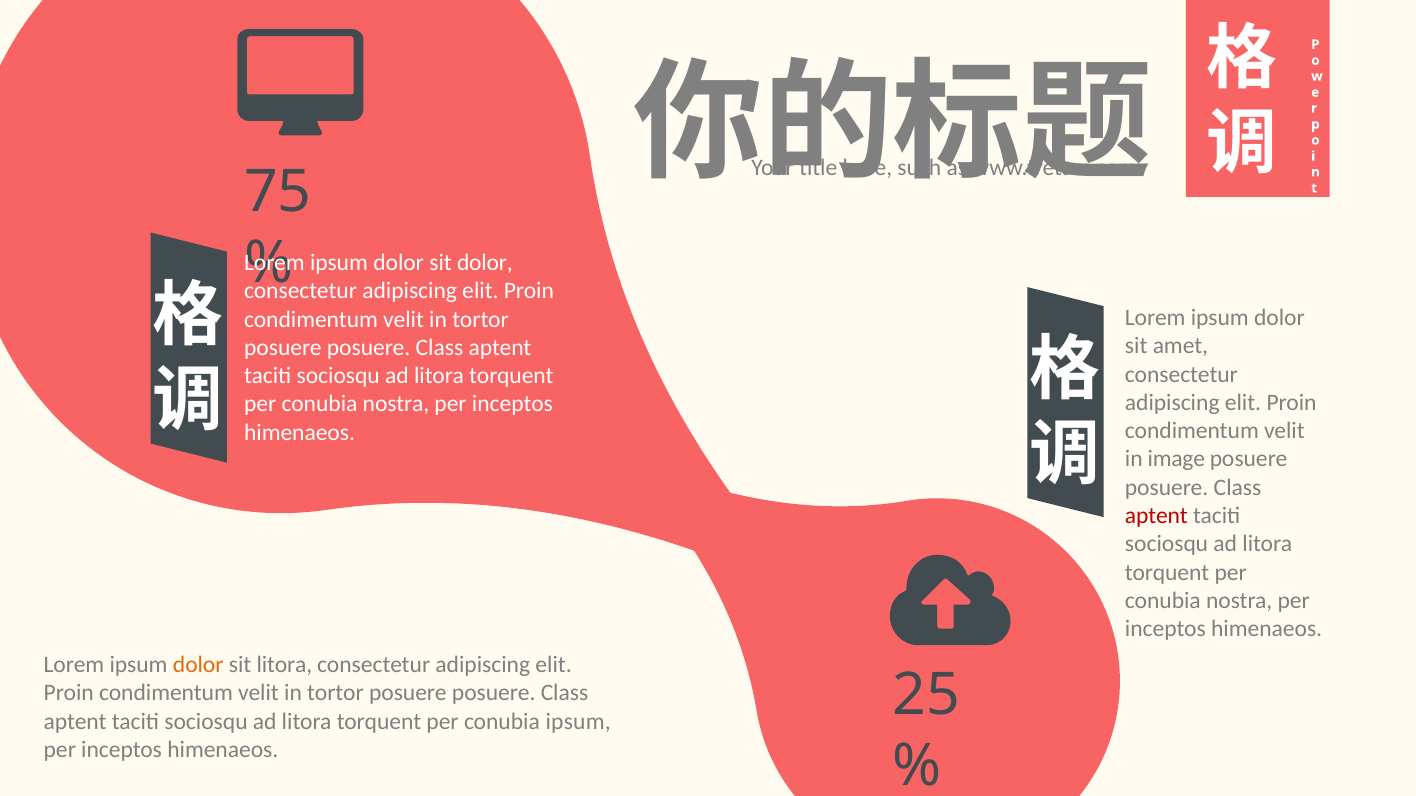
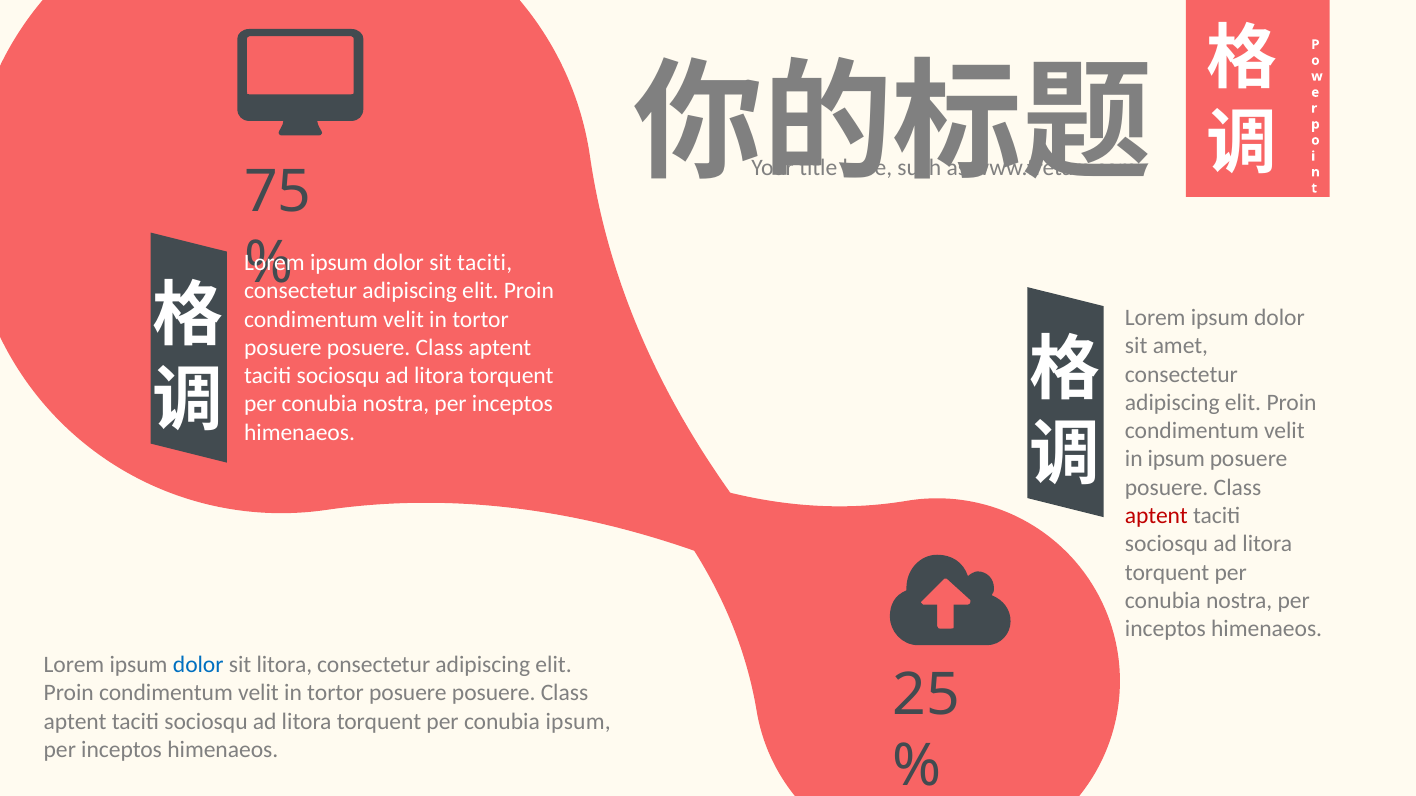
sit dolor: dolor -> taciti
in image: image -> ipsum
dolor at (198, 665) colour: orange -> blue
